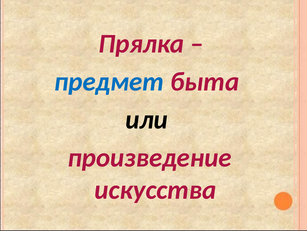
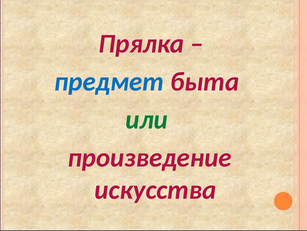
или colour: black -> green
